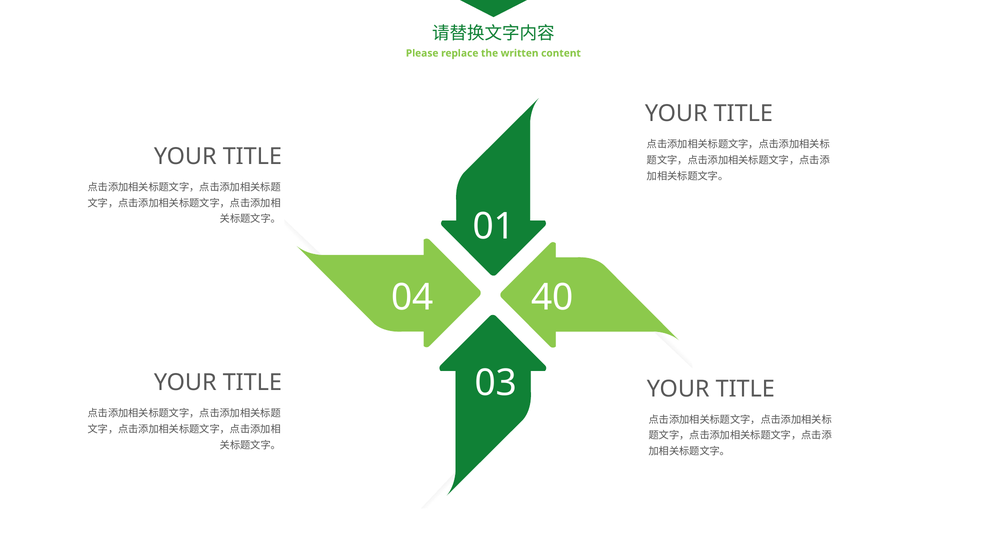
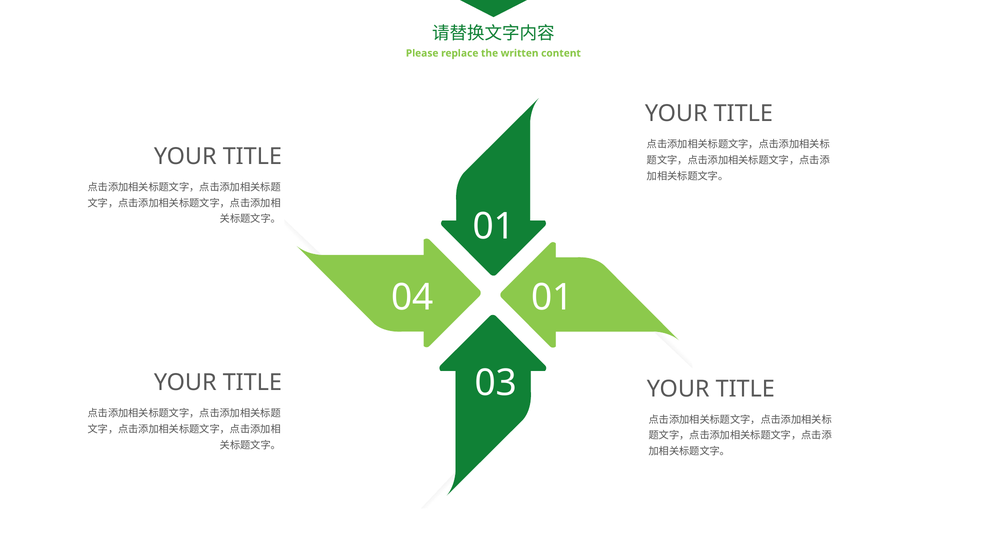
04 40: 40 -> 01
